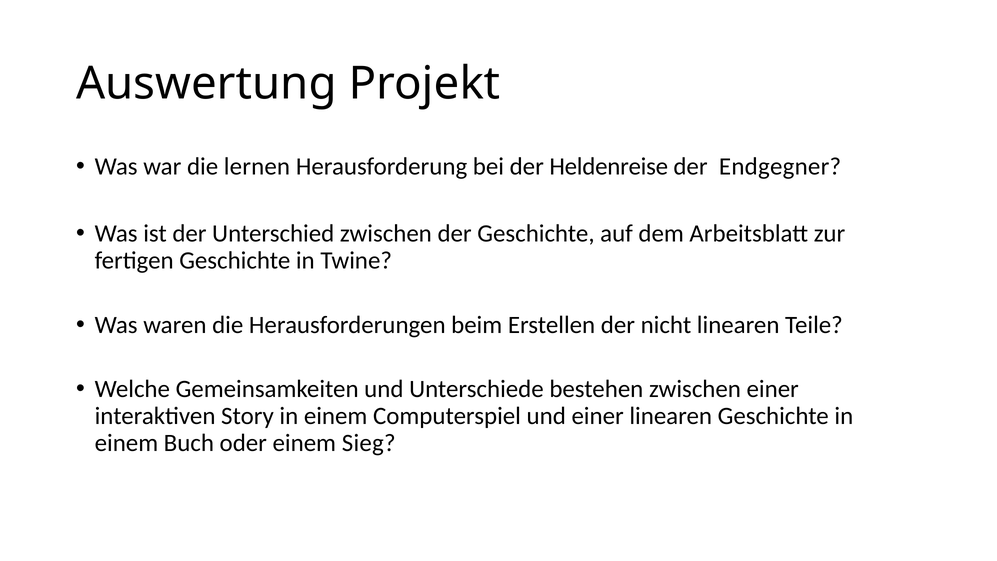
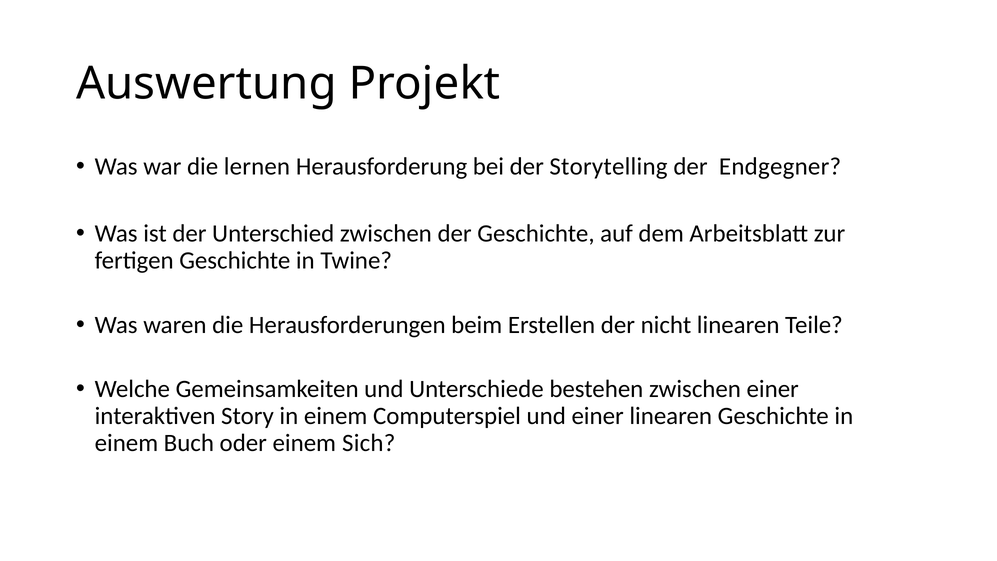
Heldenreise: Heldenreise -> Storytelling
Sieg: Sieg -> Sich
